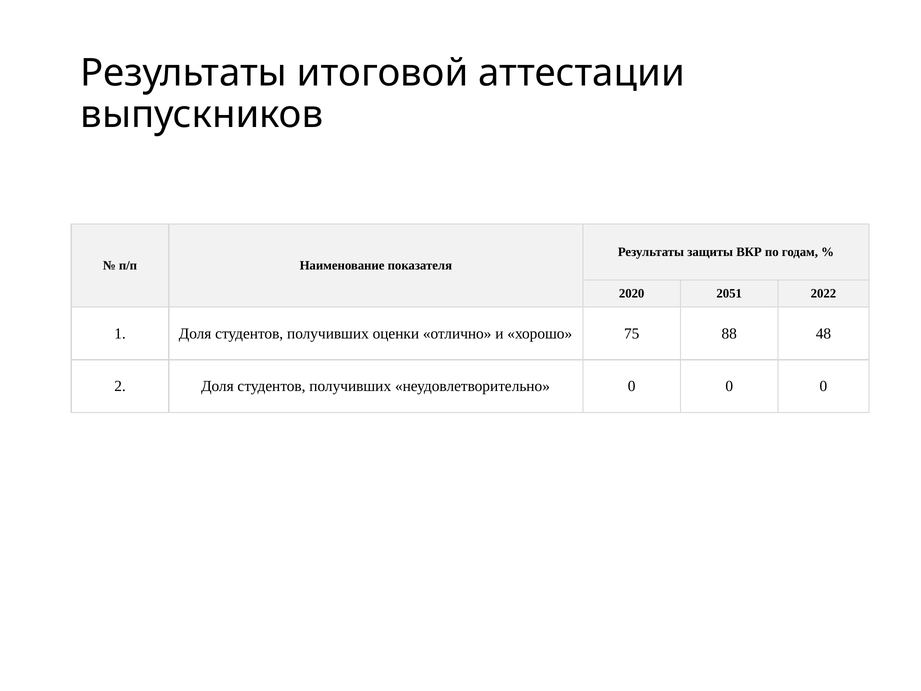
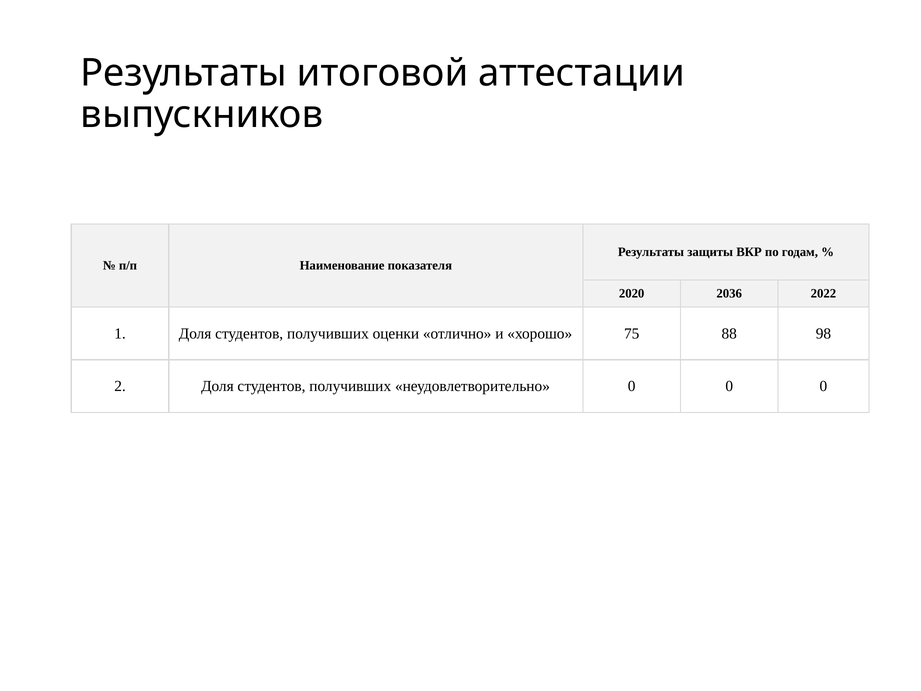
2051: 2051 -> 2036
48: 48 -> 98
